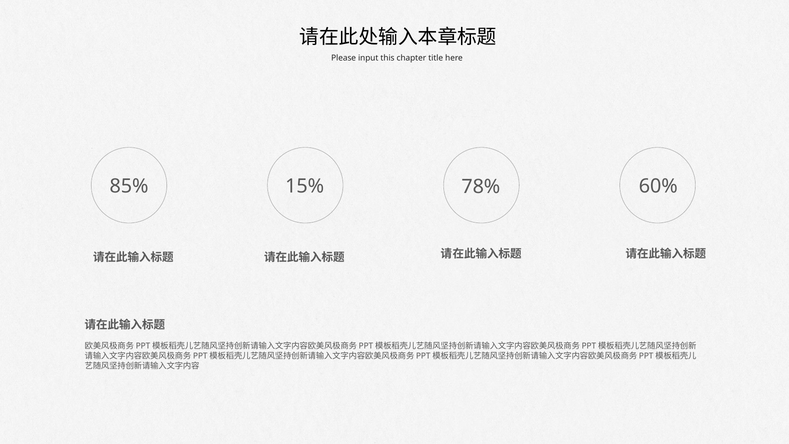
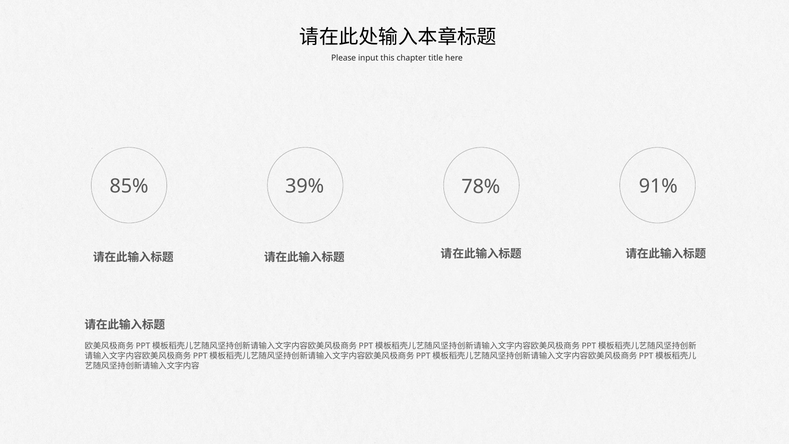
15%: 15% -> 39%
60%: 60% -> 91%
